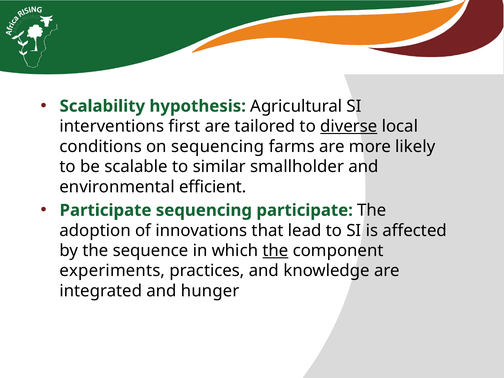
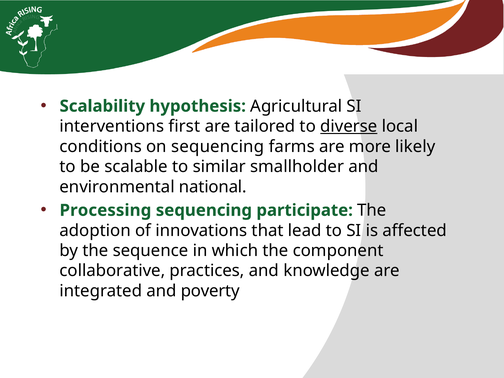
efficient: efficient -> national
Participate at (106, 210): Participate -> Processing
the at (275, 251) underline: present -> none
experiments: experiments -> collaborative
hunger: hunger -> poverty
